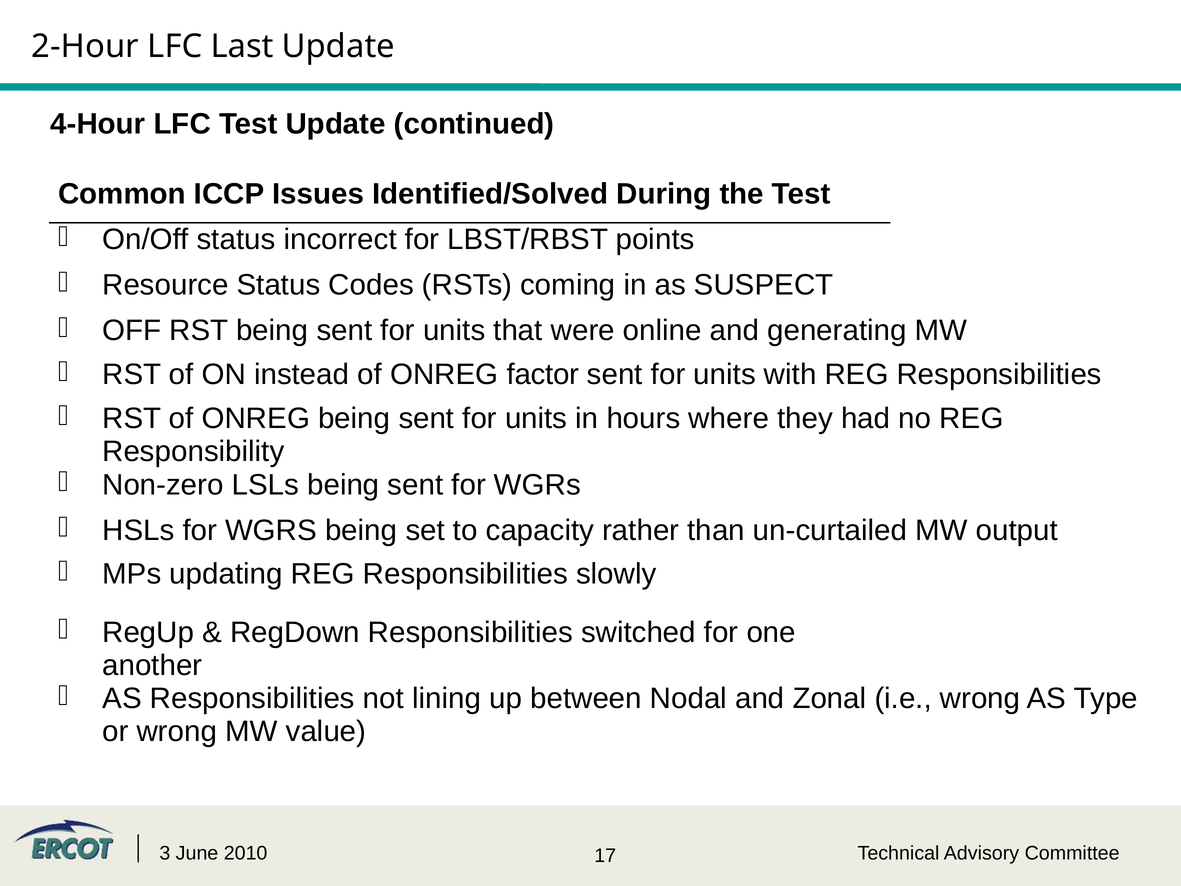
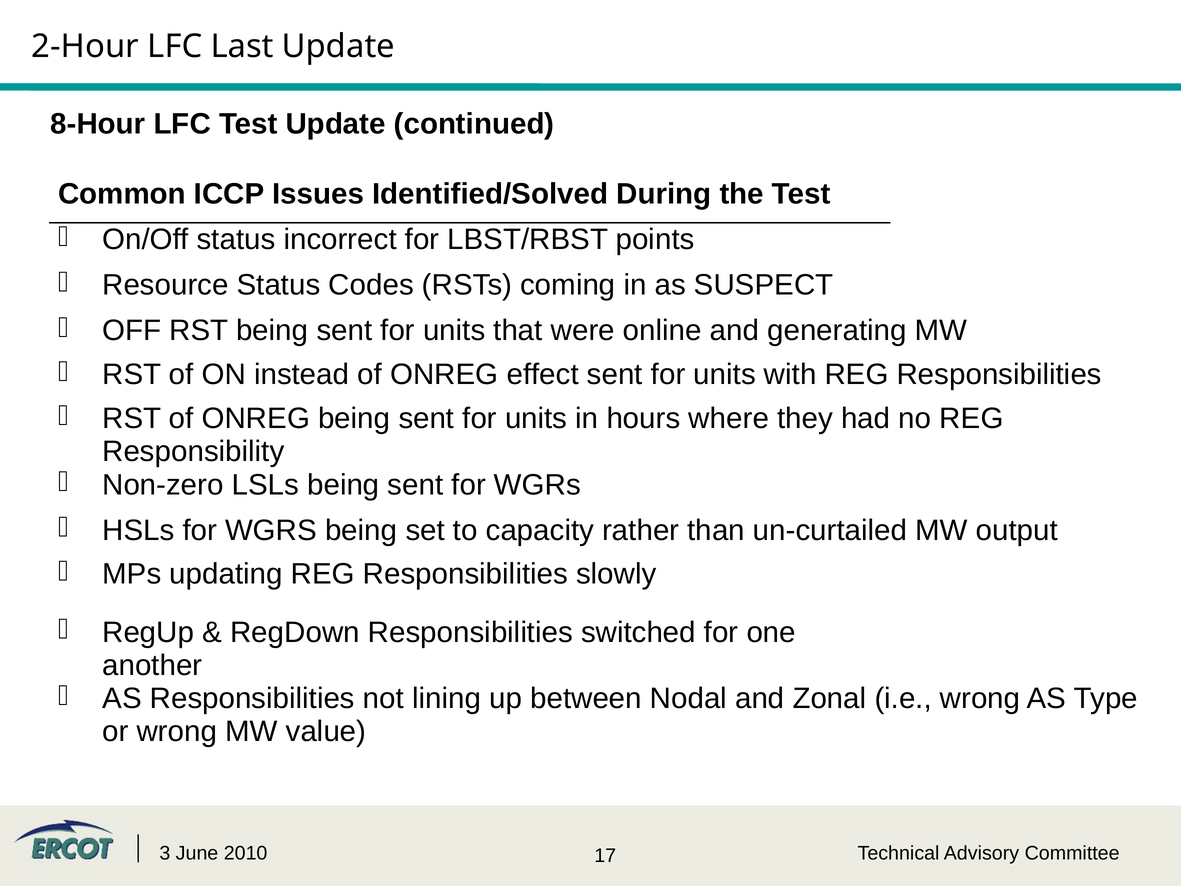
4-Hour: 4-Hour -> 8-Hour
factor: factor -> effect
